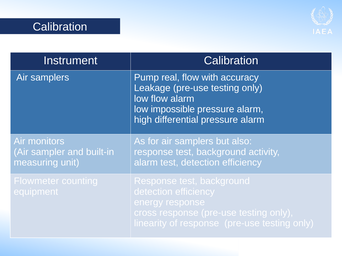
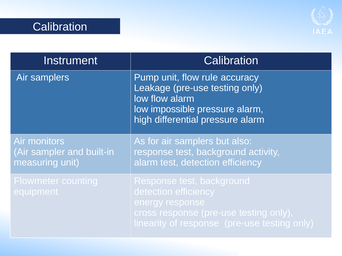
Pump real: real -> unit
with: with -> rule
